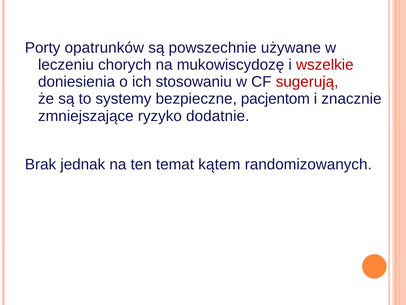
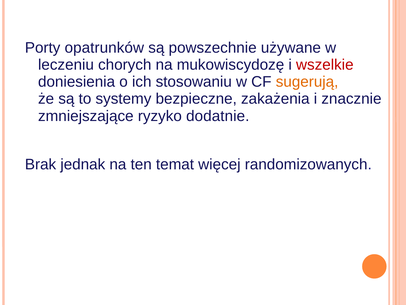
sugerują colour: red -> orange
pacjentom: pacjentom -> zakażenia
kątem: kątem -> więcej
